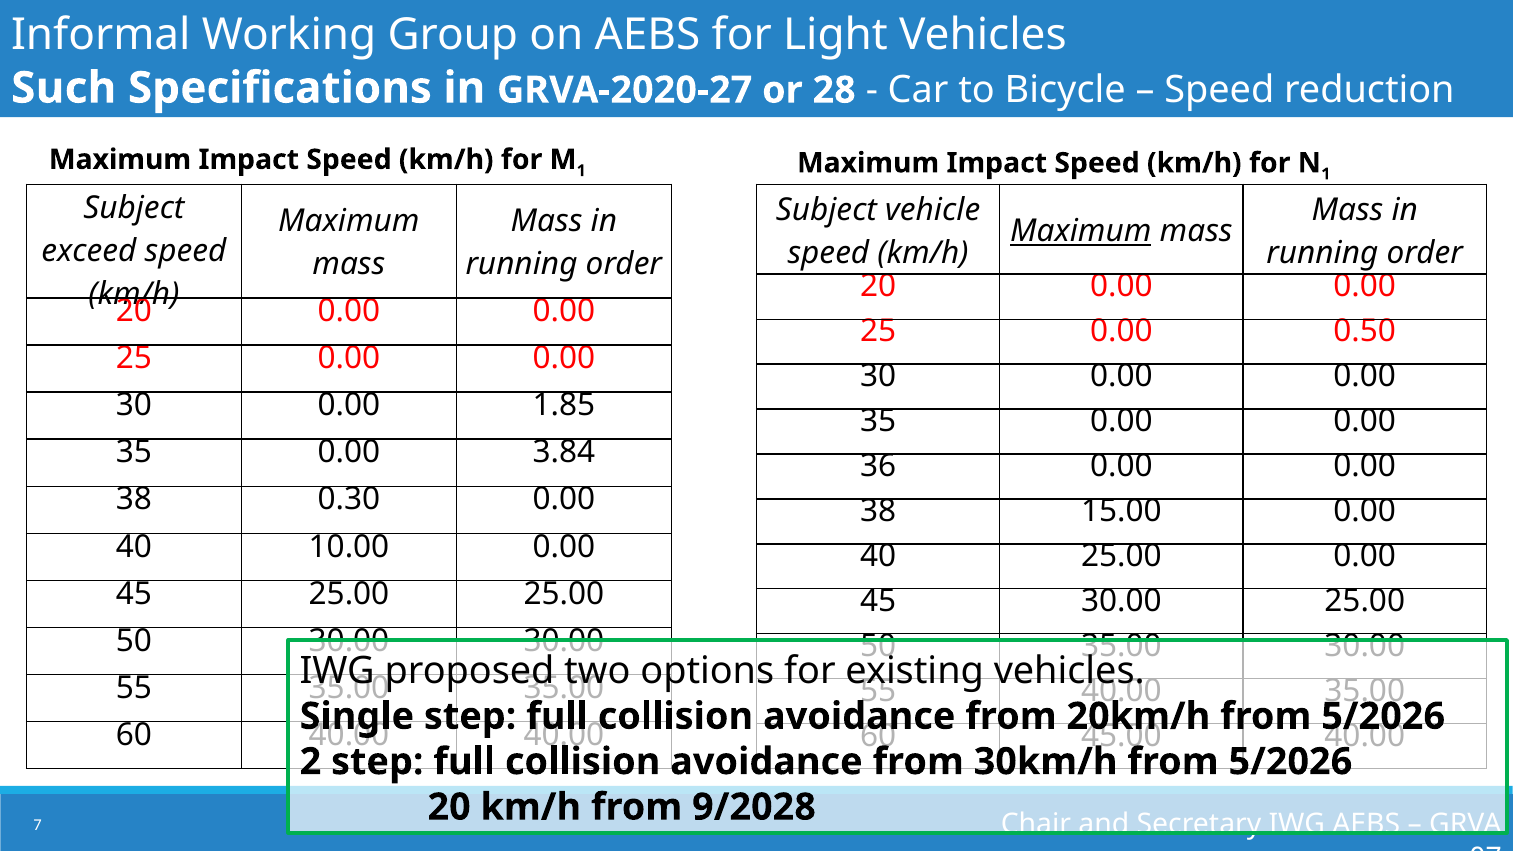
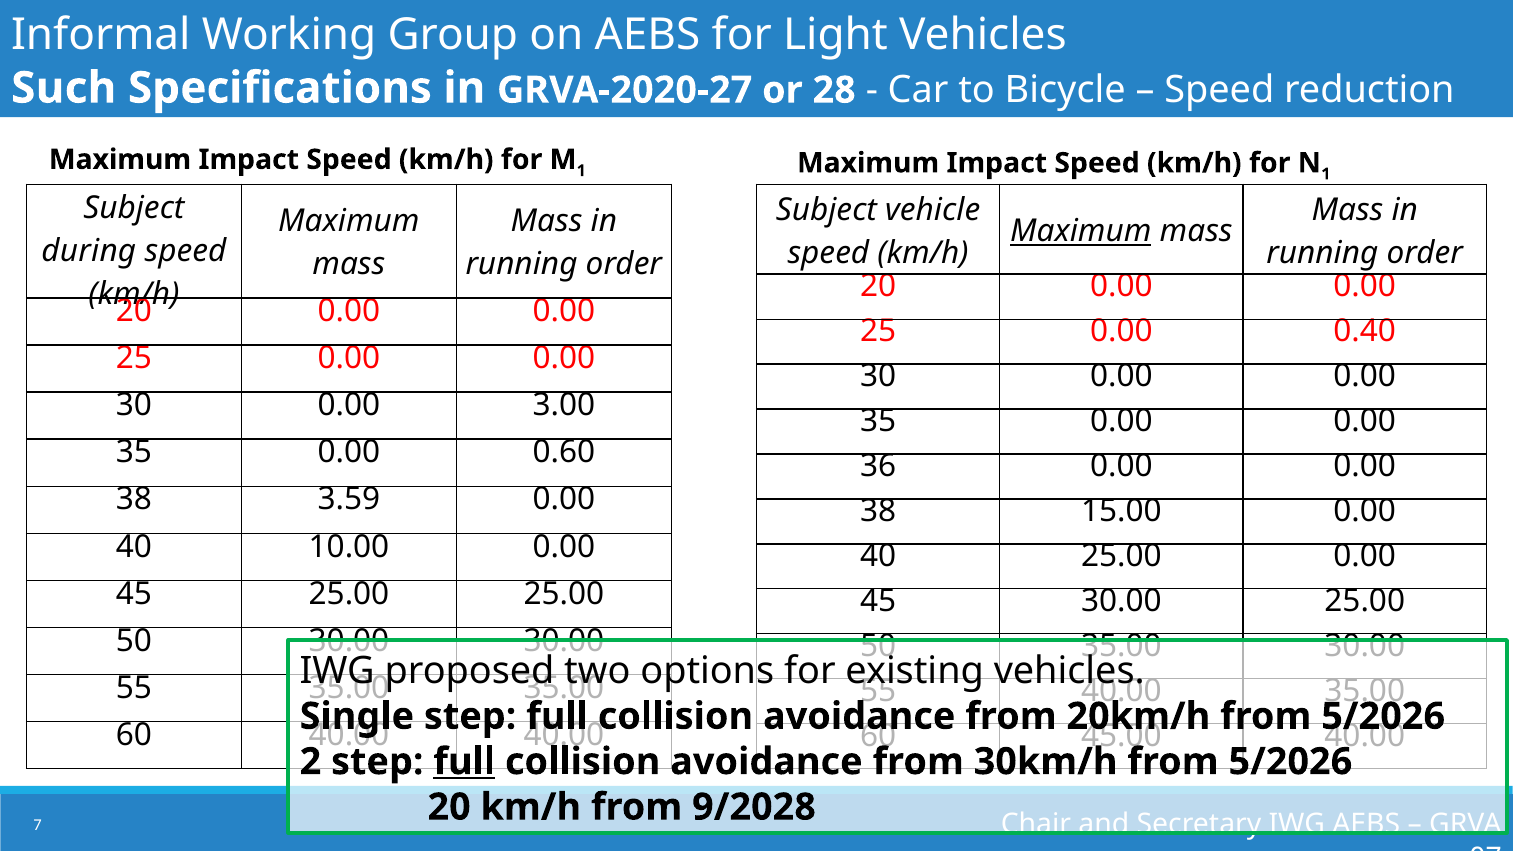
exceed: exceed -> during
0.50: 0.50 -> 0.40
1.85: 1.85 -> 3.00
3.84: 3.84 -> 0.60
0.30: 0.30 -> 3.59
full at (464, 762) underline: none -> present
